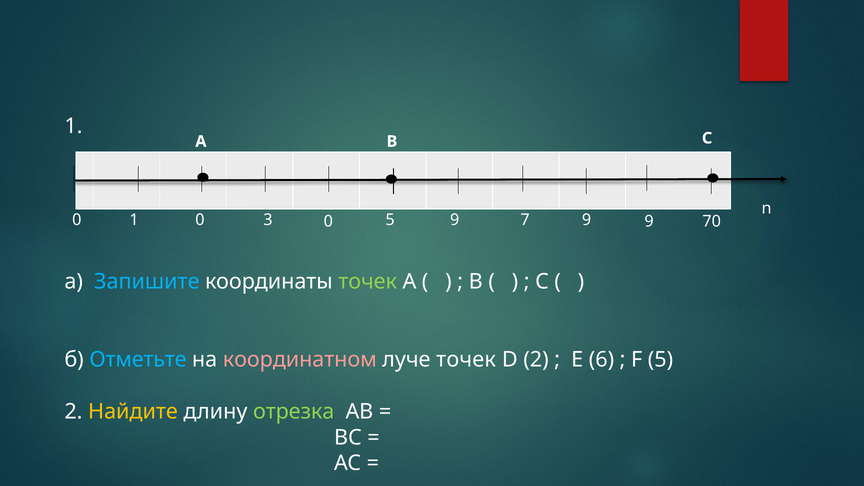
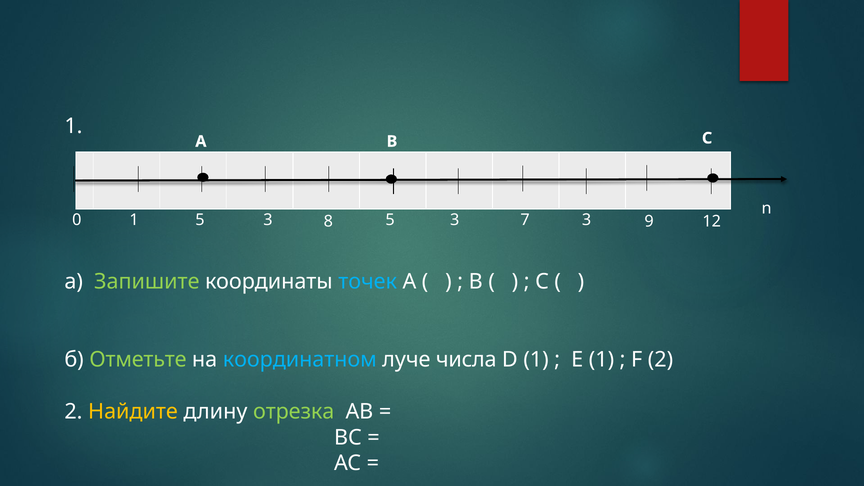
1 0: 0 -> 5
3 0: 0 -> 8
9 at (455, 220): 9 -> 3
7 9: 9 -> 3
70: 70 -> 12
Запишите colour: light blue -> light green
точек at (368, 282) colour: light green -> light blue
Отметьте colour: light blue -> light green
координатном colour: pink -> light blue
луче точек: точек -> числа
D 2: 2 -> 1
E 6: 6 -> 1
F 5: 5 -> 2
